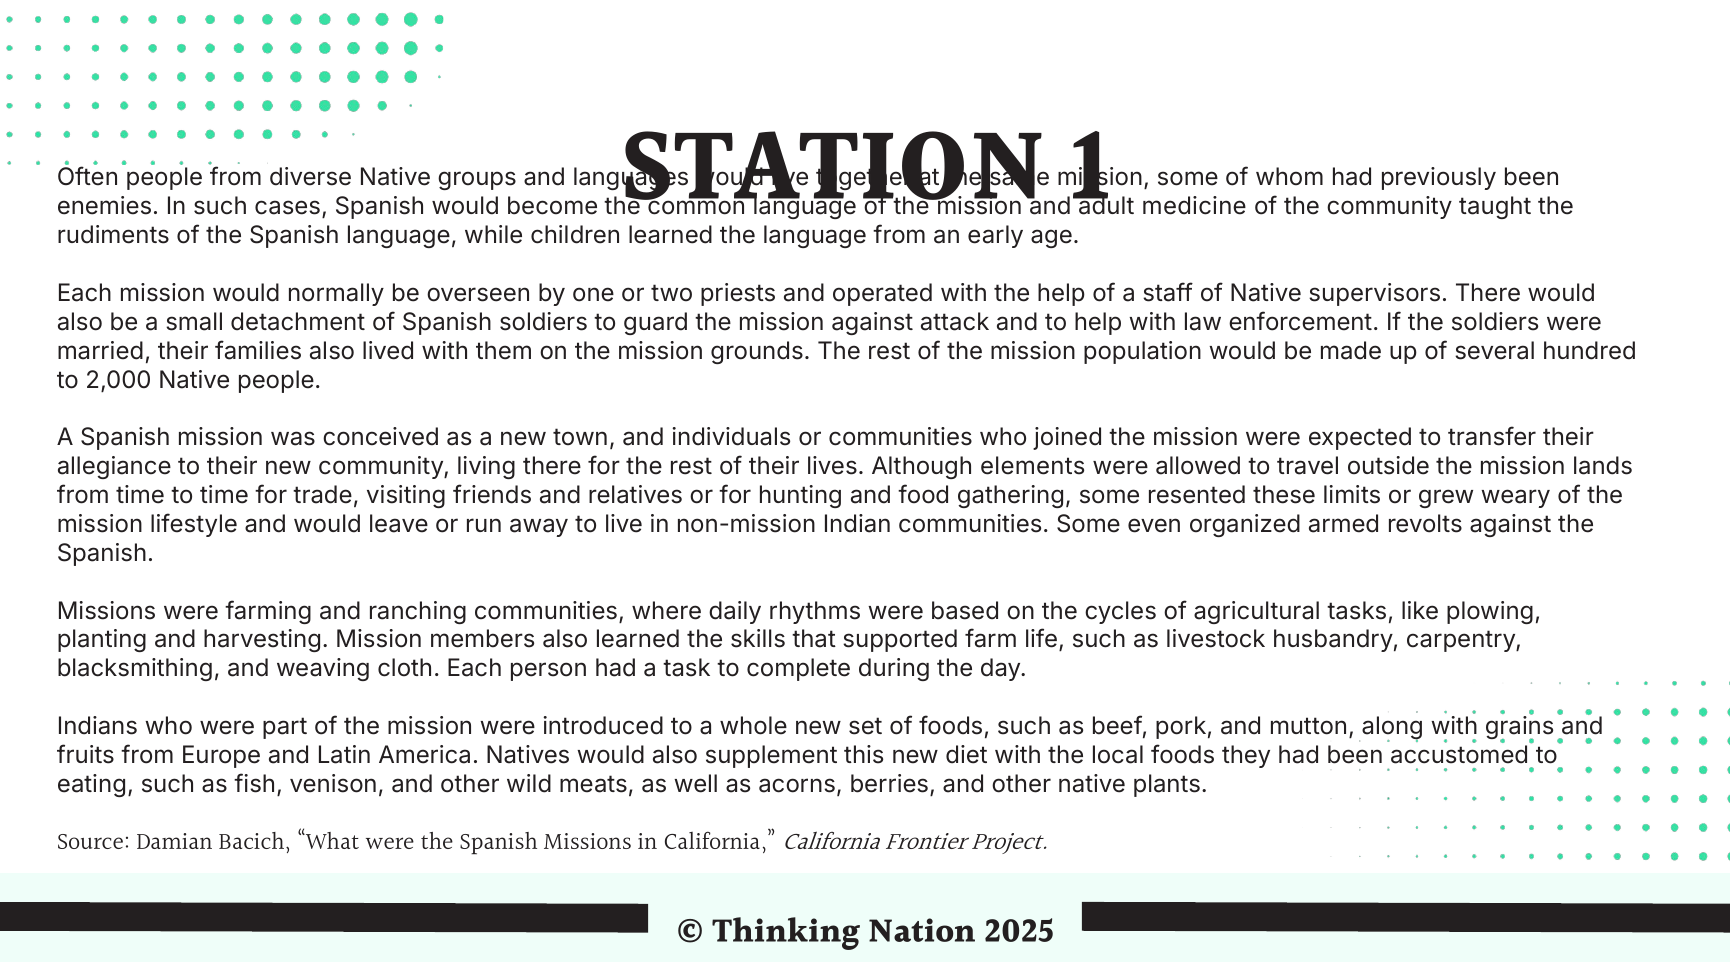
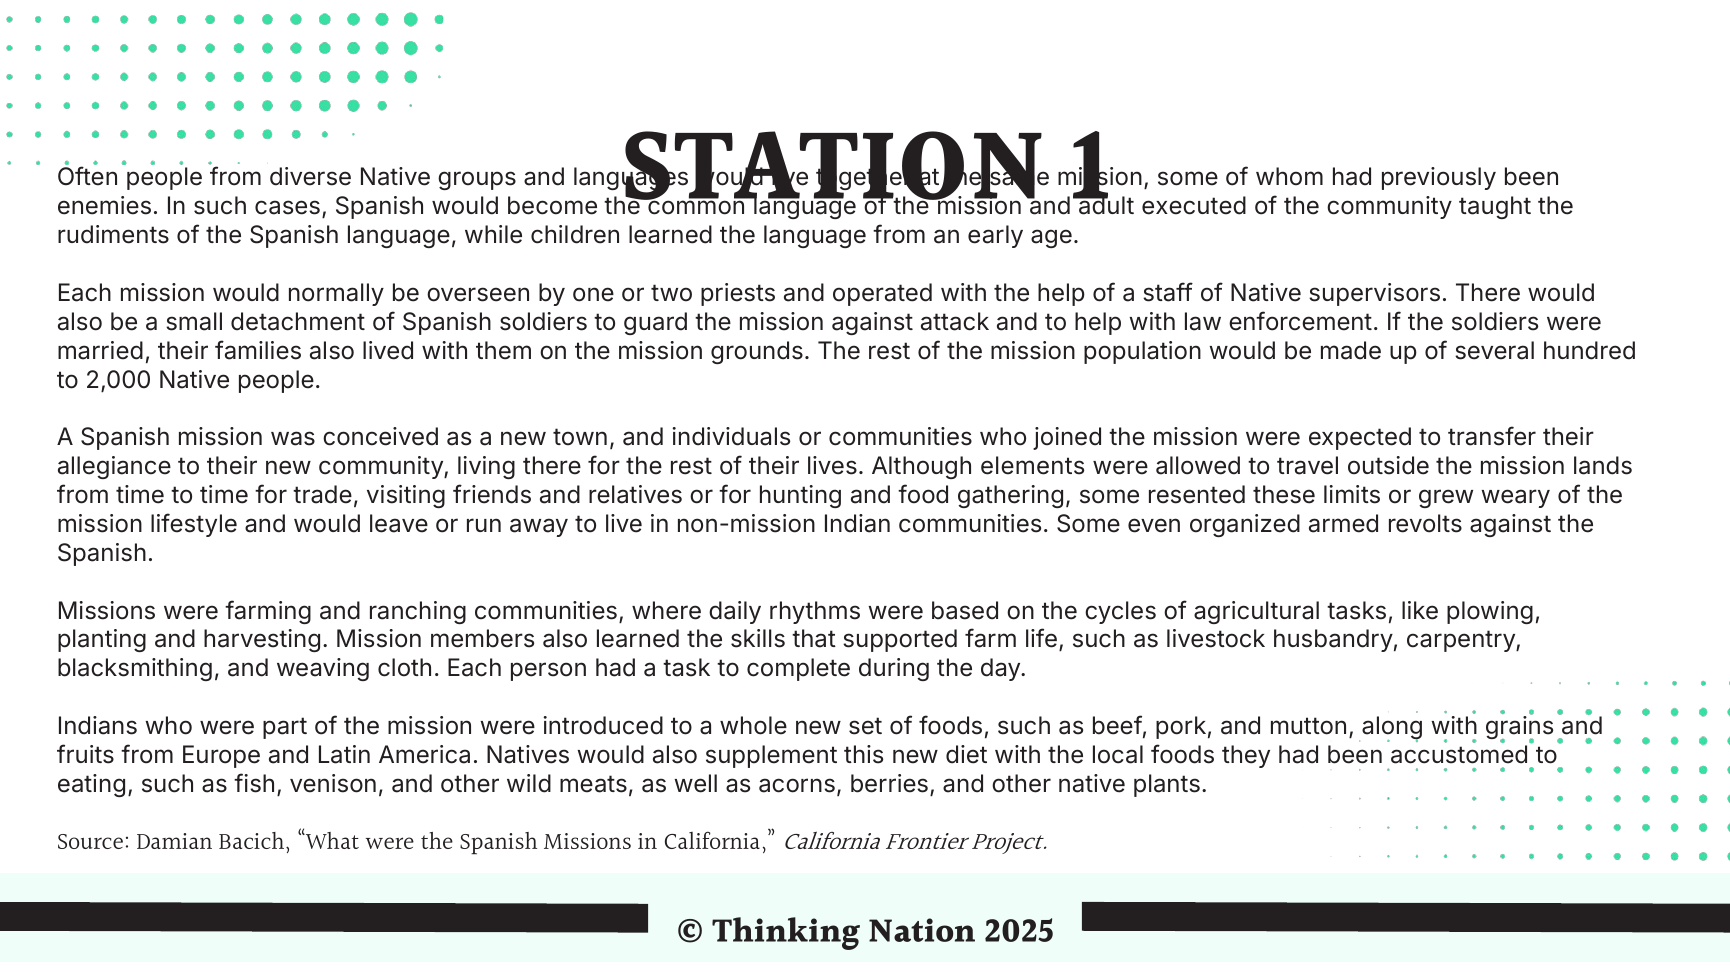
medicine: medicine -> executed
